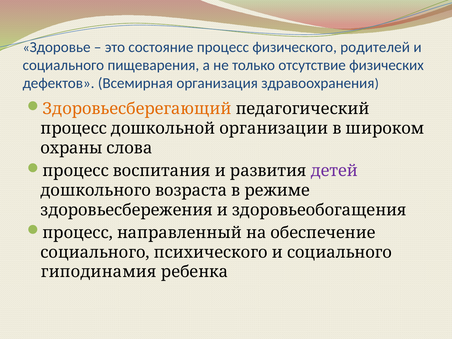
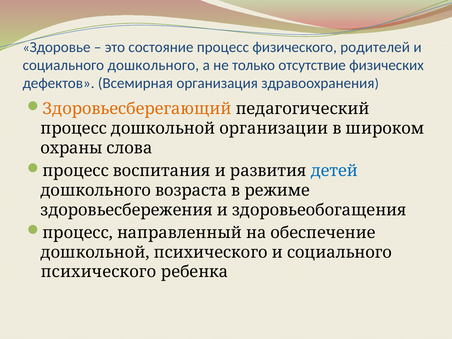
социального пищеварения: пищеварения -> дошкольного
детей colour: purple -> blue
социального at (95, 252): социального -> дошкольной
гиподинамия at (99, 272): гиподинамия -> психического
